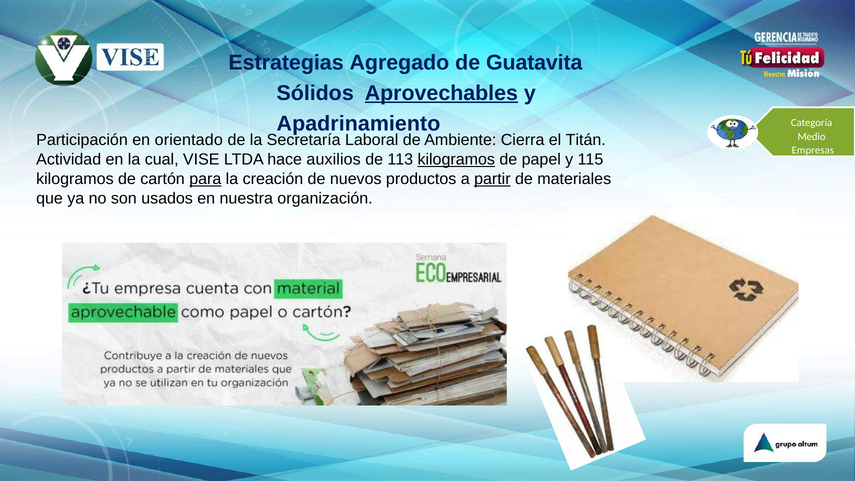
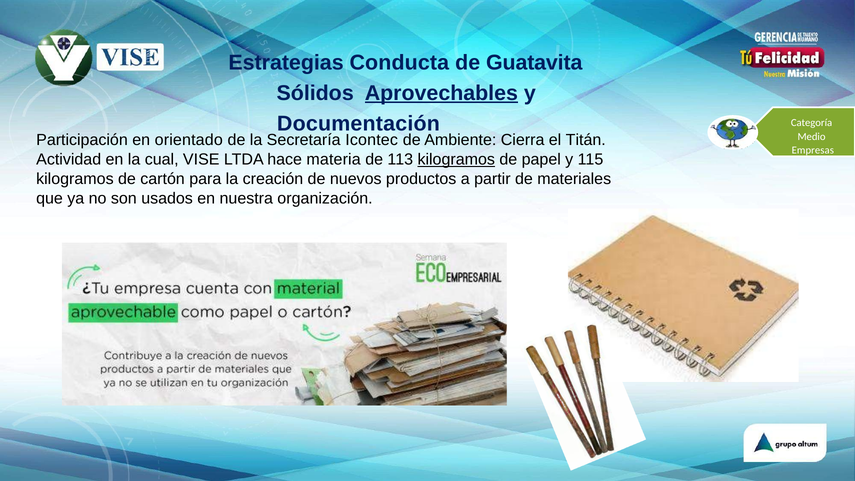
Agregado: Agregado -> Conducta
Apadrinamiento: Apadrinamiento -> Documentación
Laboral: Laboral -> Icontec
auxilios: auxilios -> materia
para underline: present -> none
partir underline: present -> none
